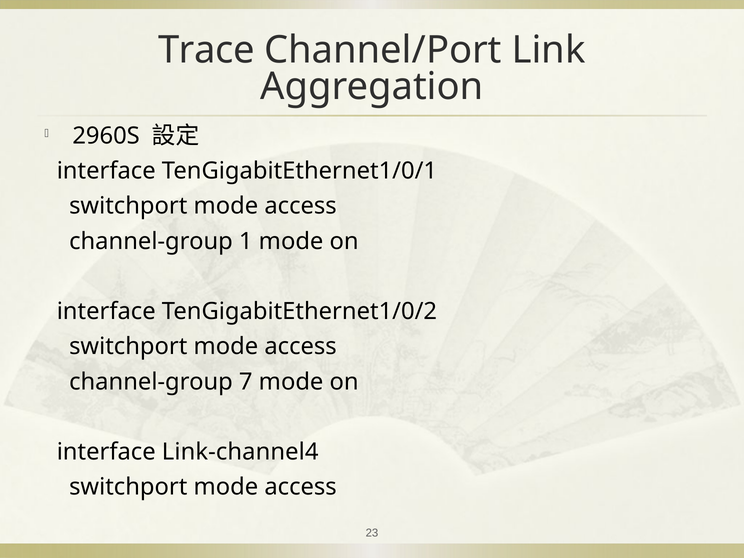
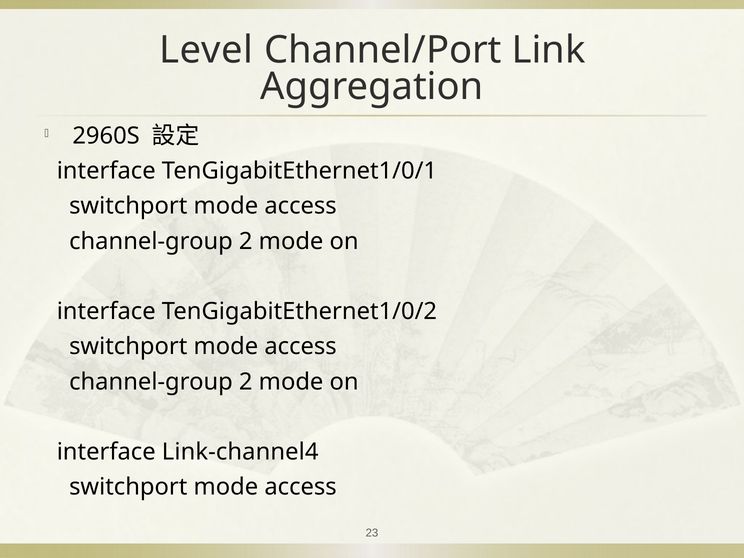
Trace: Trace -> Level
1 at (246, 241): 1 -> 2
7 at (246, 382): 7 -> 2
